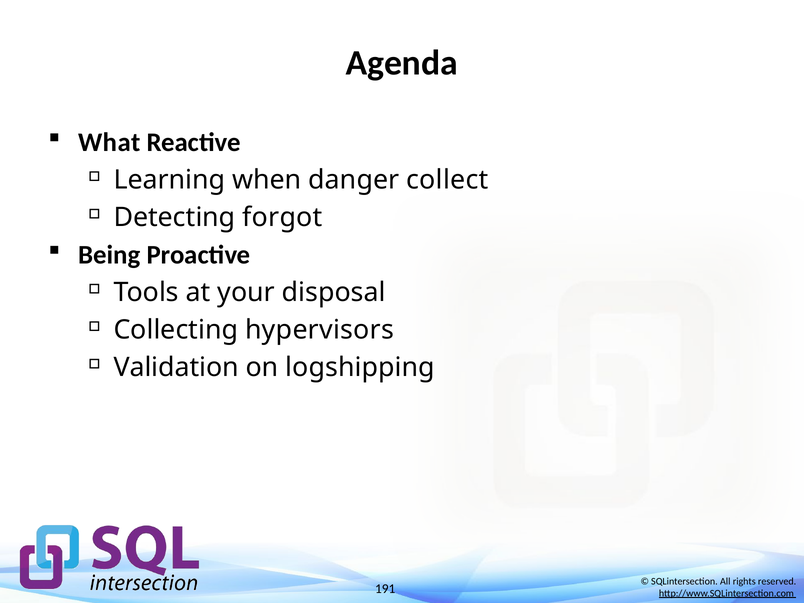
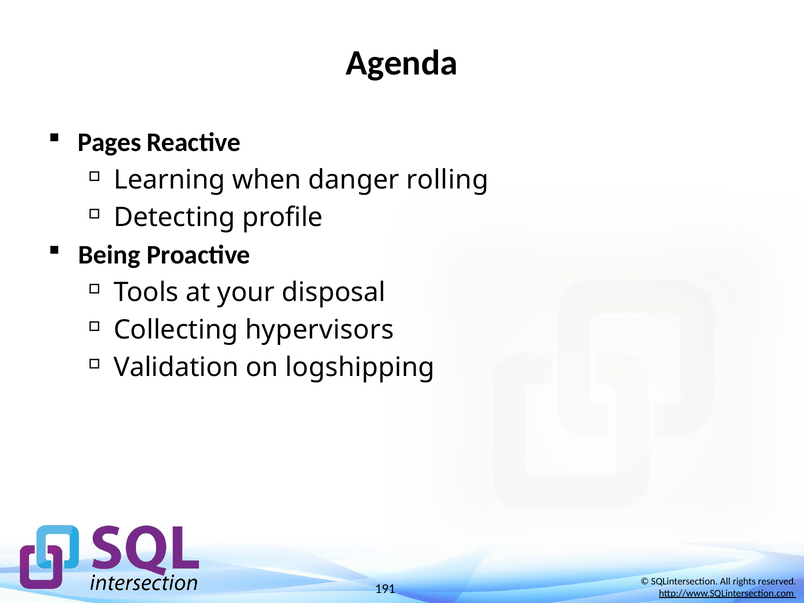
What: What -> Pages
collect: collect -> rolling
forgot: forgot -> profile
